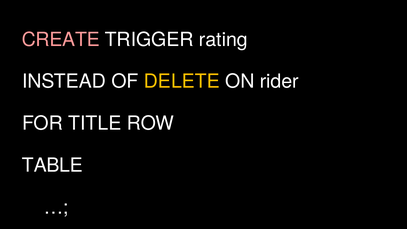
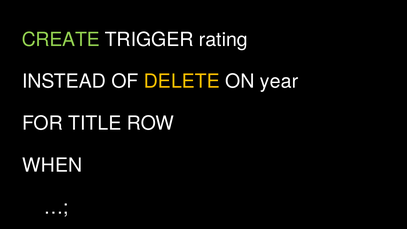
CREATE colour: pink -> light green
rider: rider -> year
TABLE: TABLE -> WHEN
